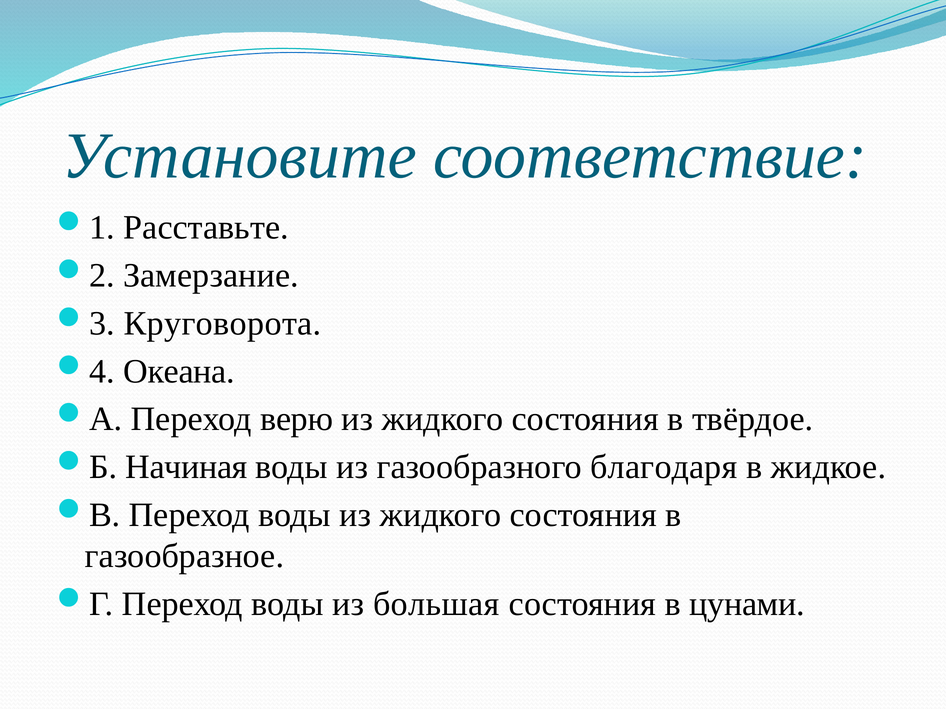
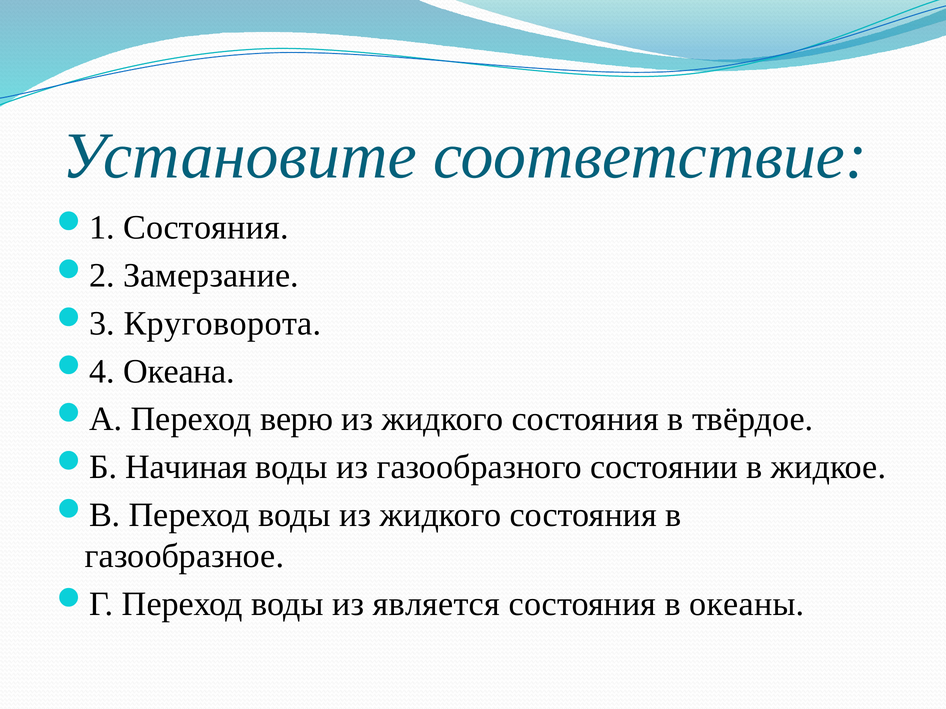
Расставьте at (206, 228): Расставьте -> Состояния
благодаря: благодаря -> состоянии
большая: большая -> является
цунами: цунами -> океаны
